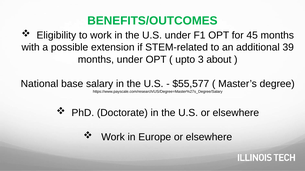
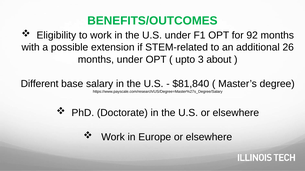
45: 45 -> 92
39: 39 -> 26
National: National -> Different
$55,577: $55,577 -> $81,840
